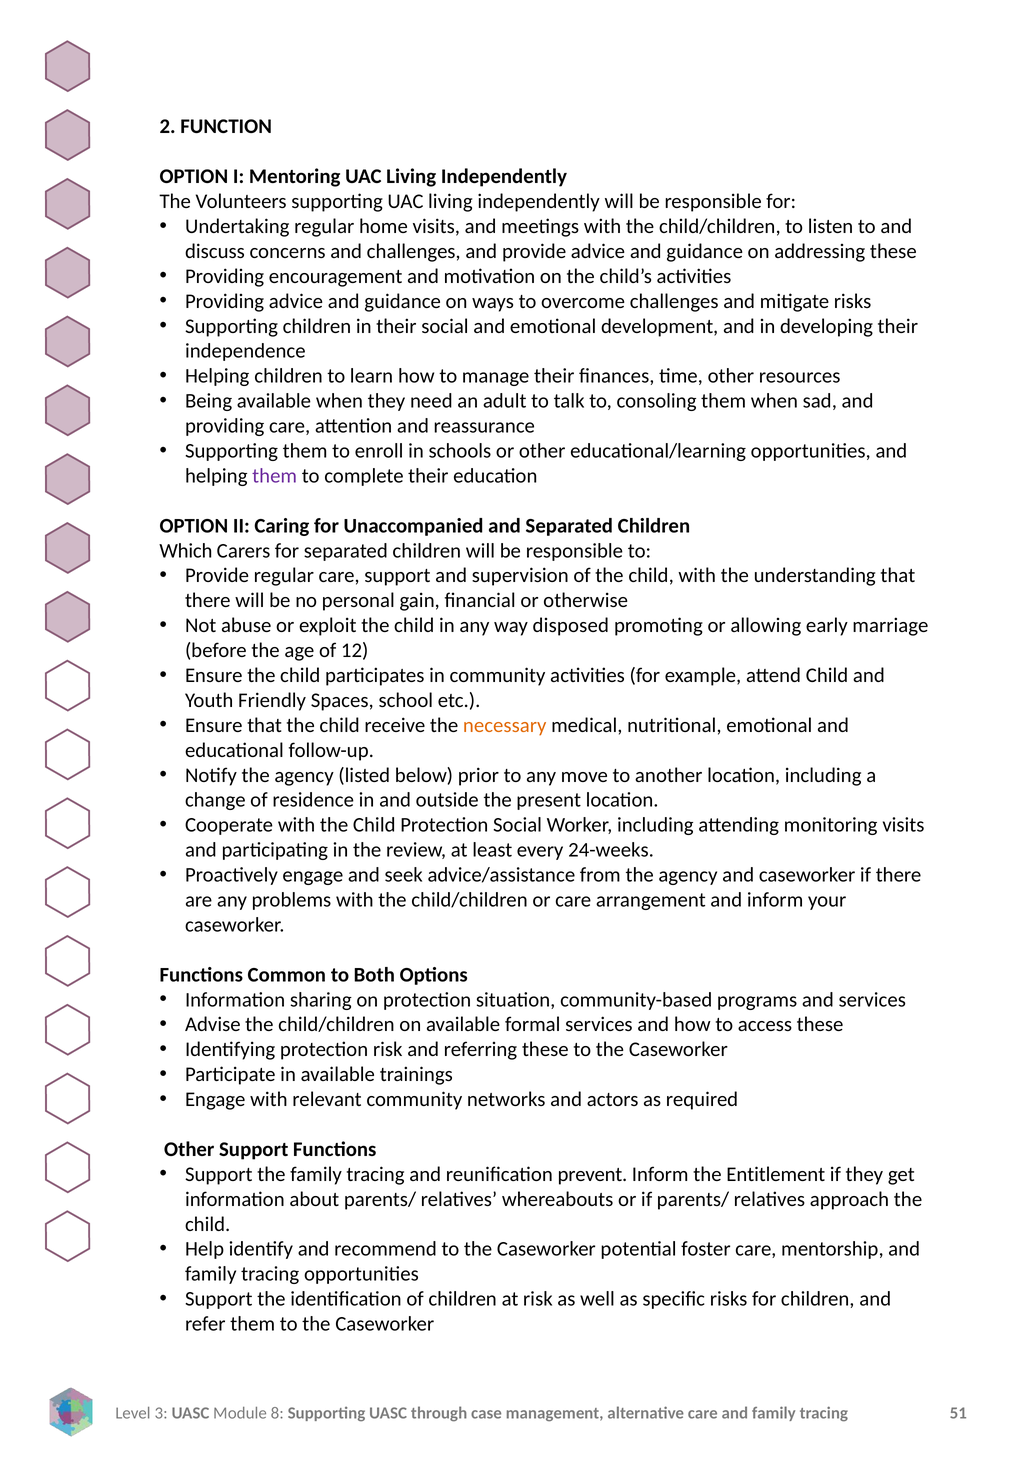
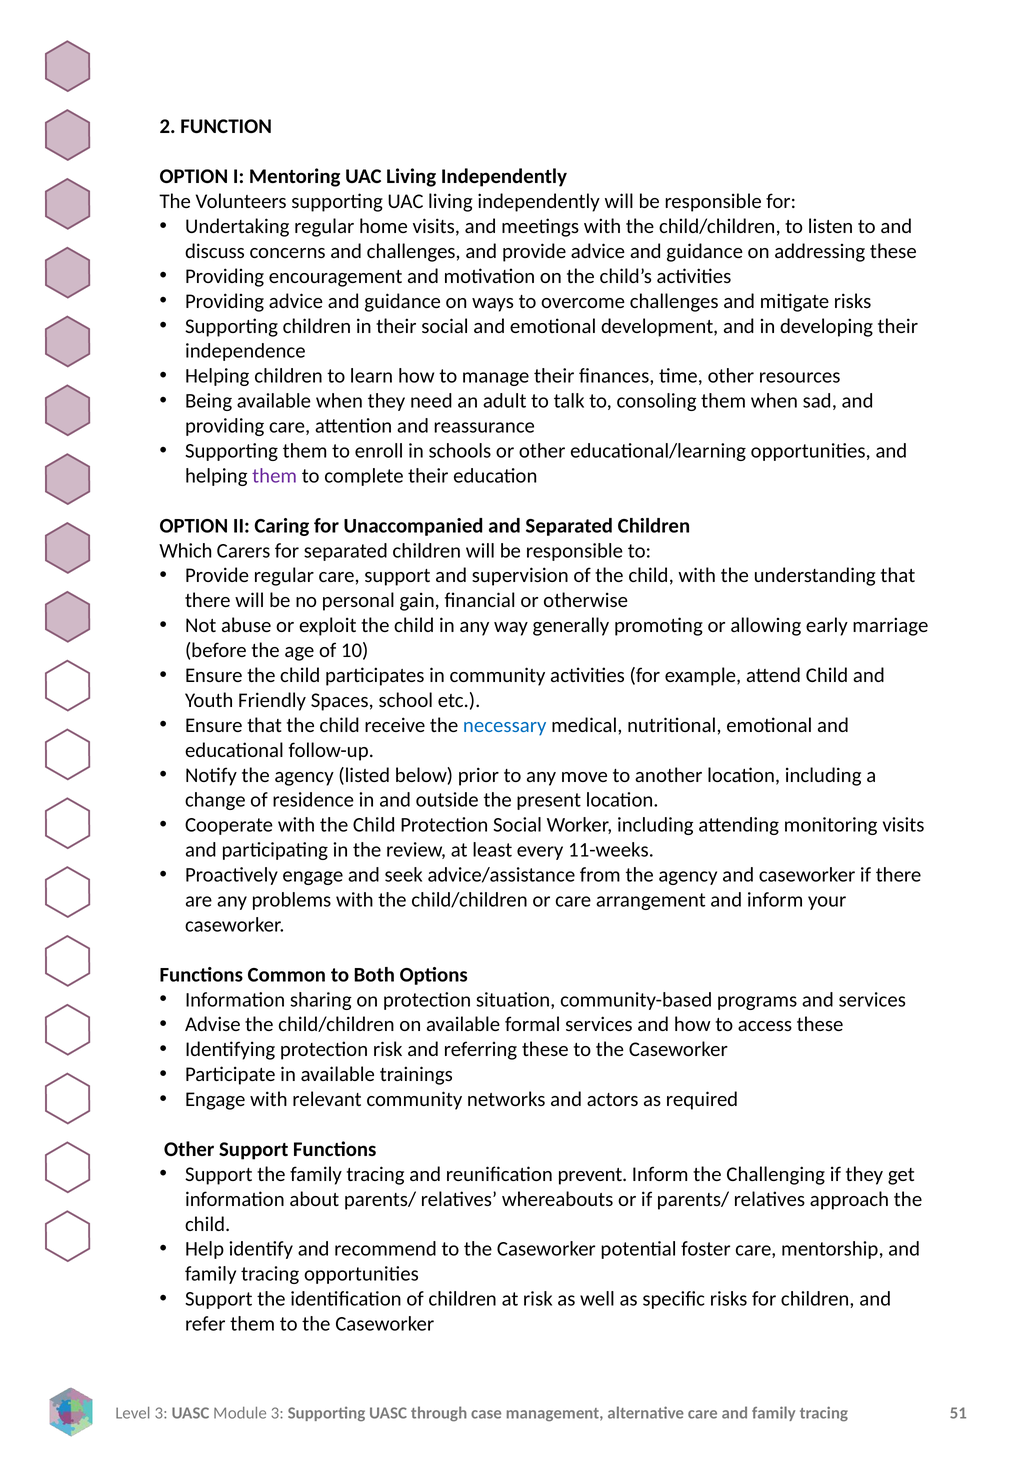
disposed: disposed -> generally
12: 12 -> 10
necessary colour: orange -> blue
24-weeks: 24-weeks -> 11-weeks
Entitlement: Entitlement -> Challenging
8 at (277, 1413): 8 -> 3
